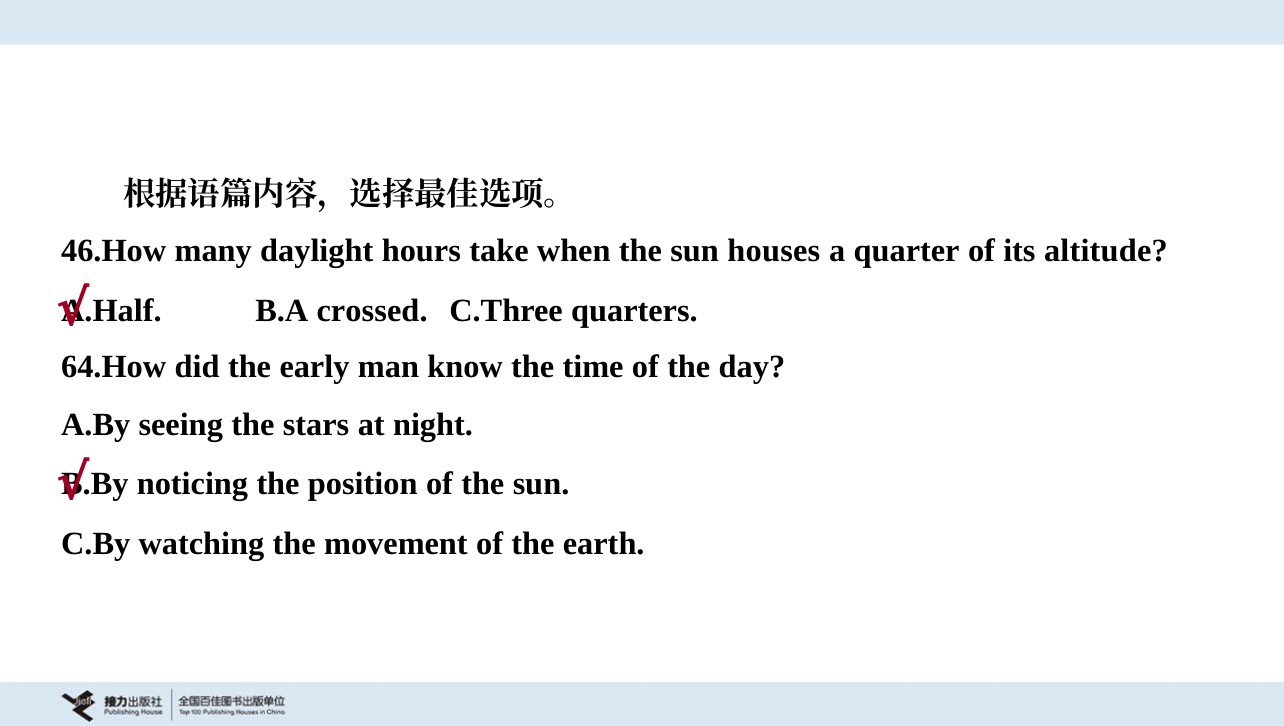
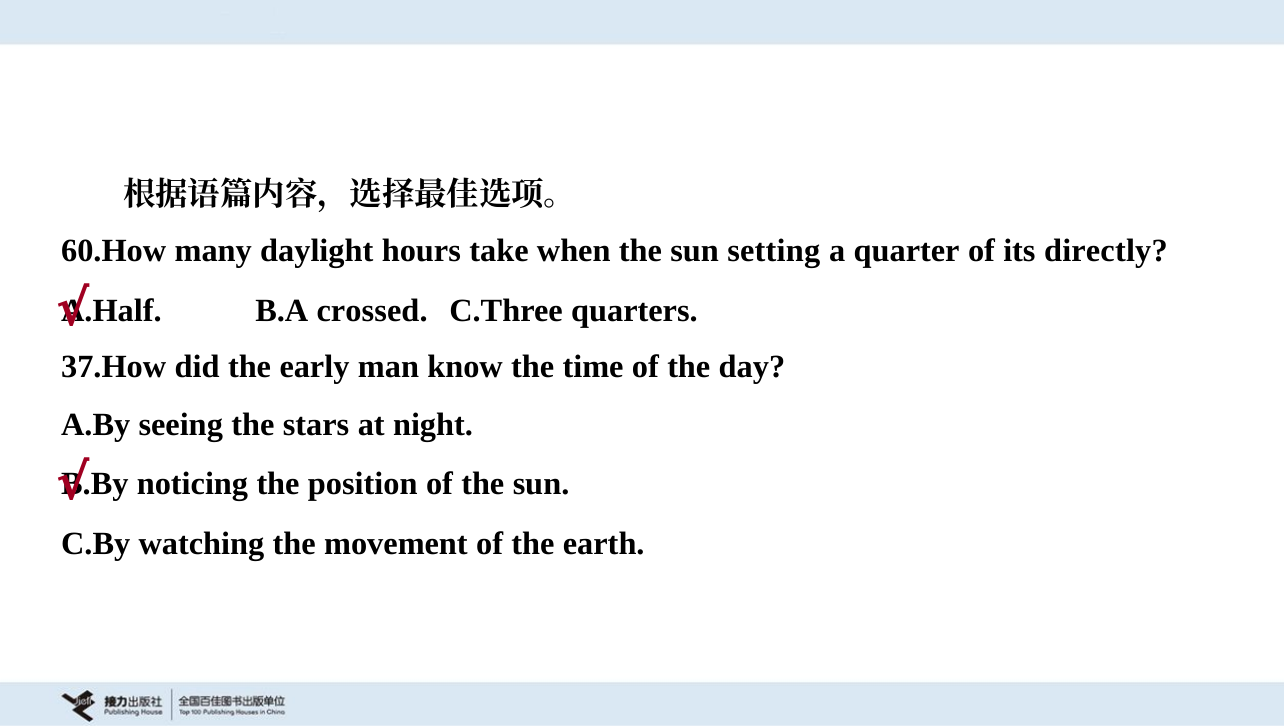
46.How: 46.How -> 60.How
houses: houses -> setting
altitude: altitude -> directly
64.How: 64.How -> 37.How
